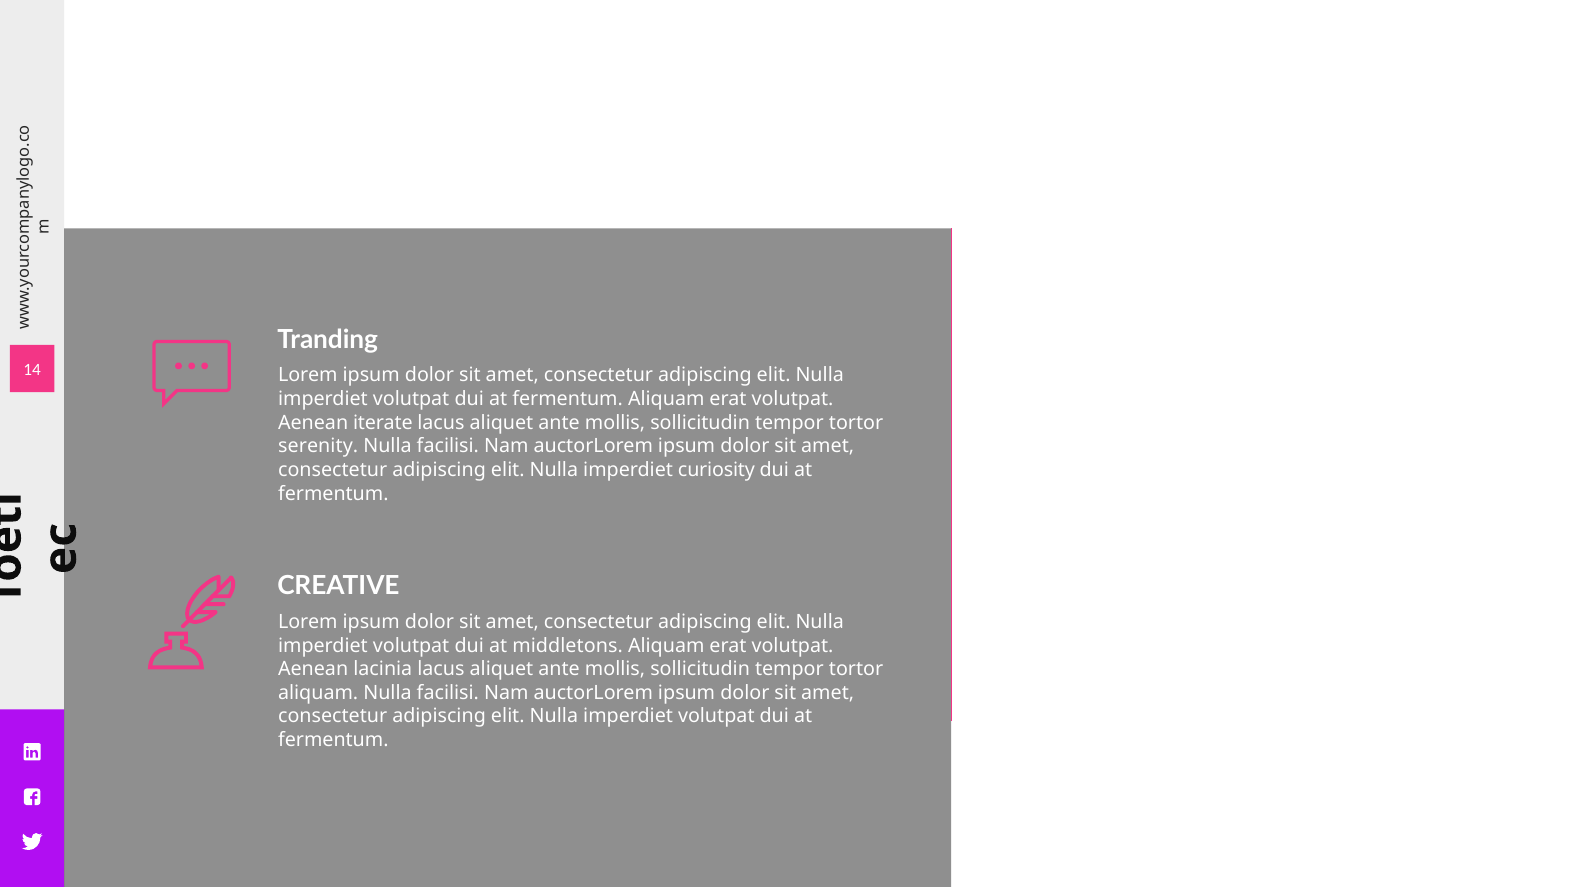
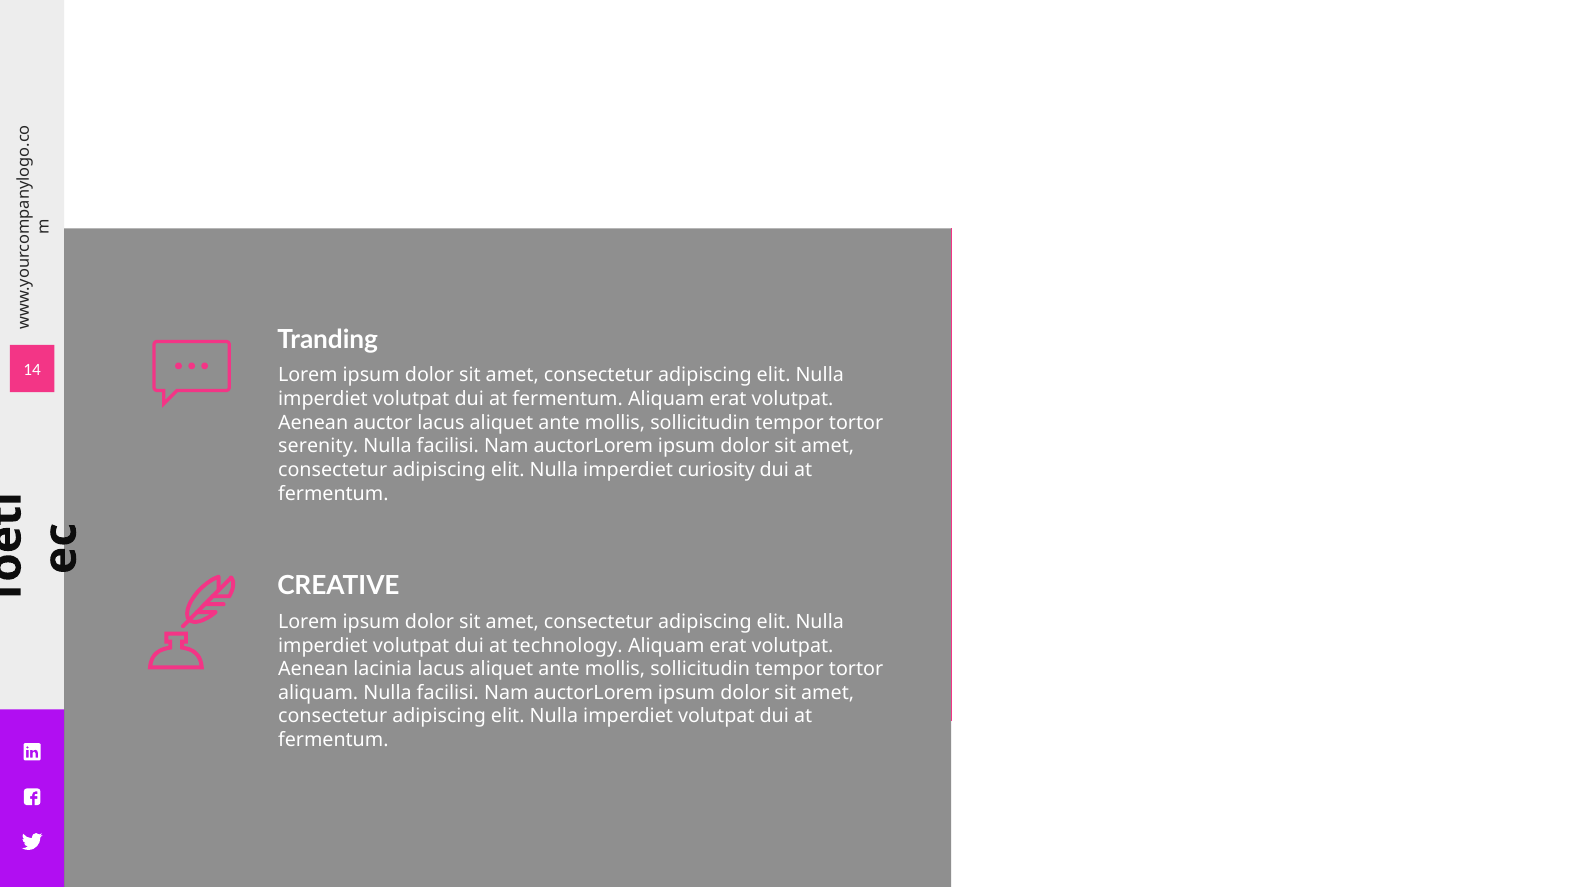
iterate: iterate -> auctor
middletons: middletons -> technology
